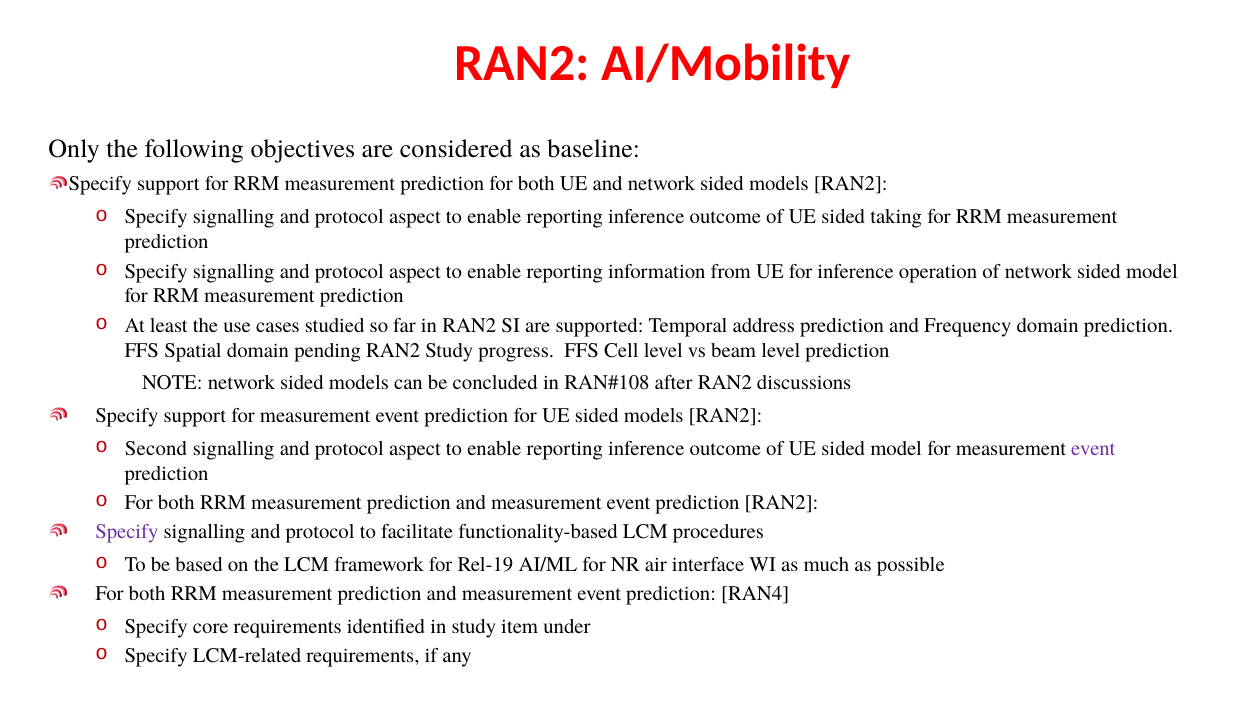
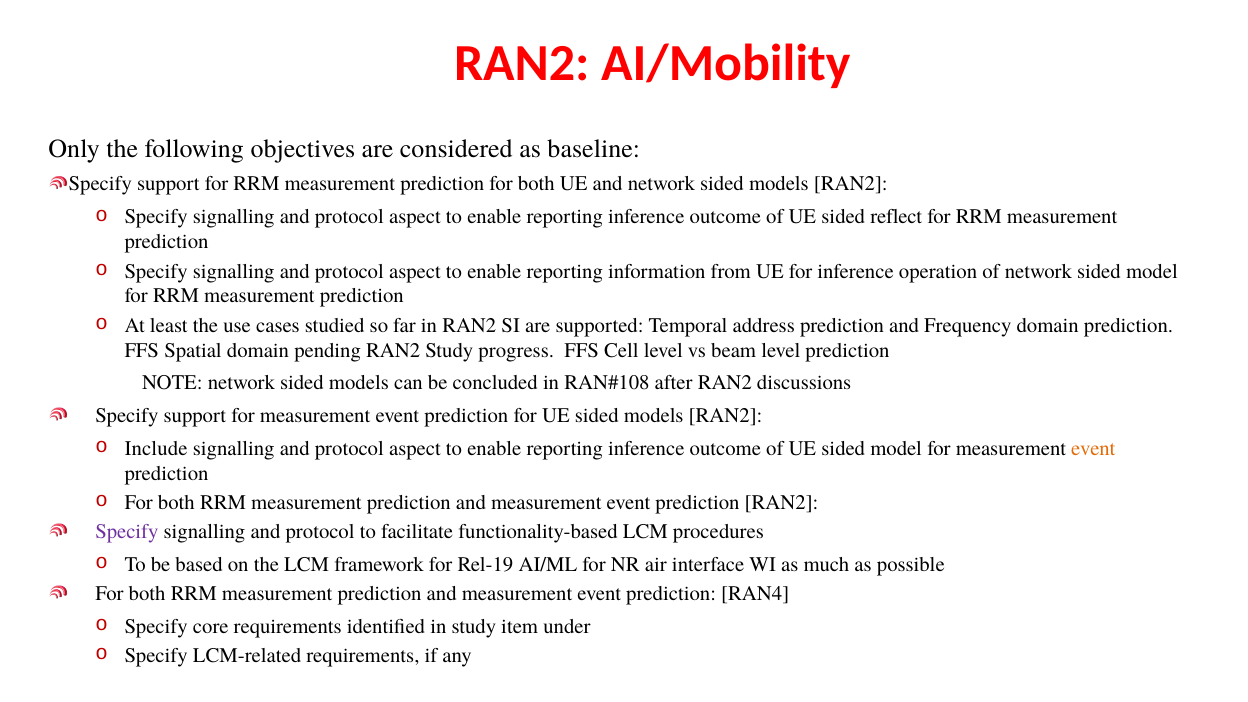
taking: taking -> reflect
Second: Second -> Include
event at (1093, 449) colour: purple -> orange
